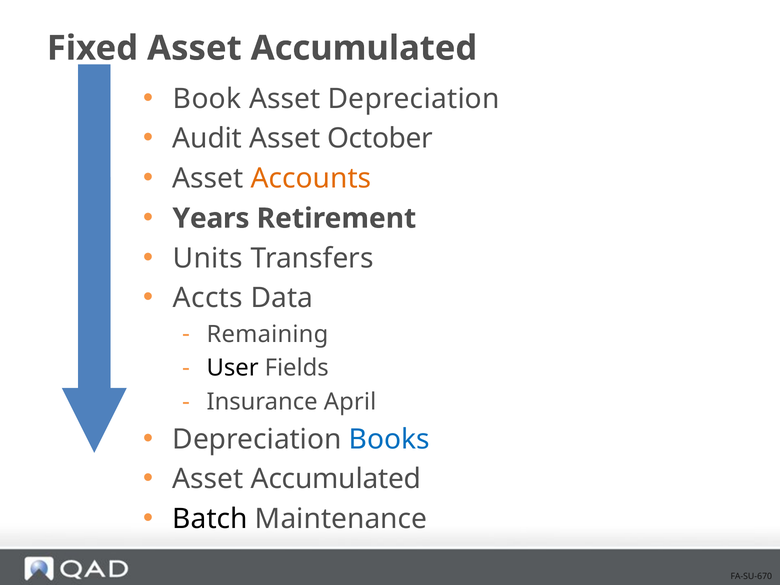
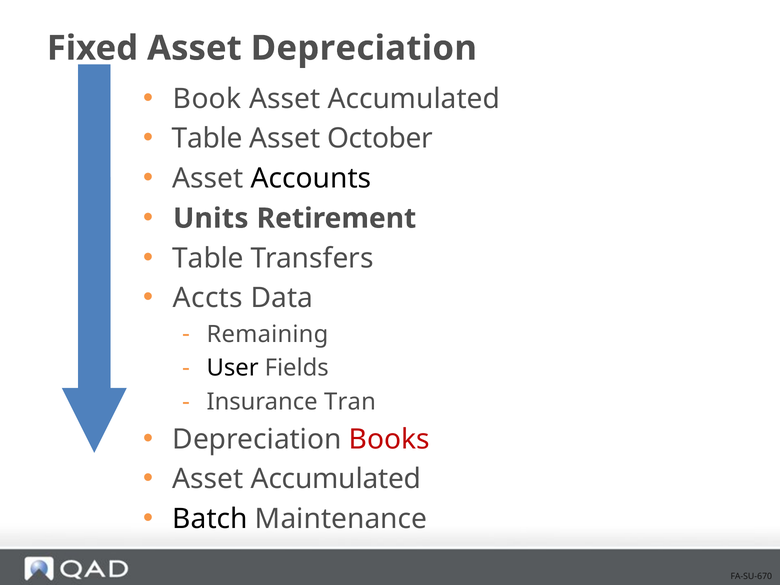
Accumulated at (364, 48): Accumulated -> Depreciation
Depreciation at (414, 99): Depreciation -> Accumulated
Audit at (207, 139): Audit -> Table
Accounts colour: orange -> black
Years: Years -> Units
Units at (208, 258): Units -> Table
April: April -> Tran
Books colour: blue -> red
